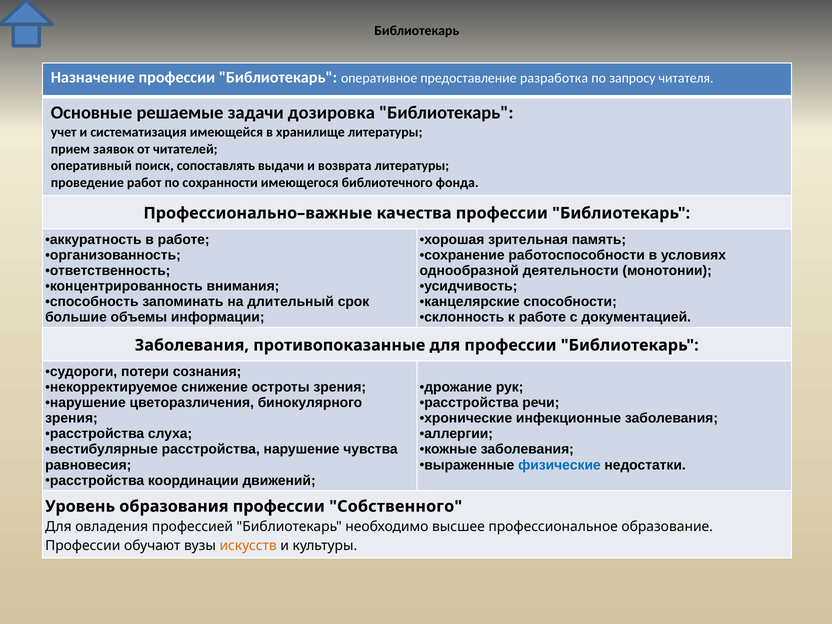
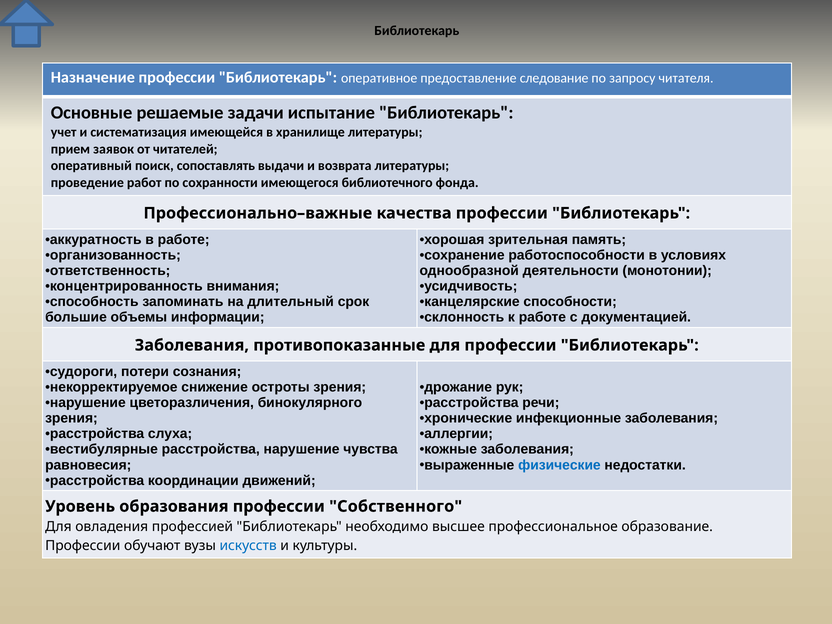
разработка: разработка -> следование
дозировка: дозировка -> испытание
искусств colour: orange -> blue
